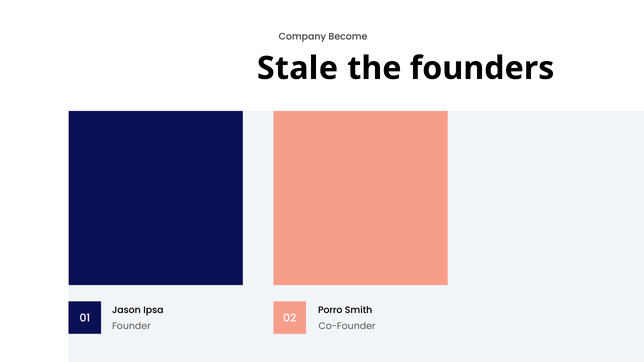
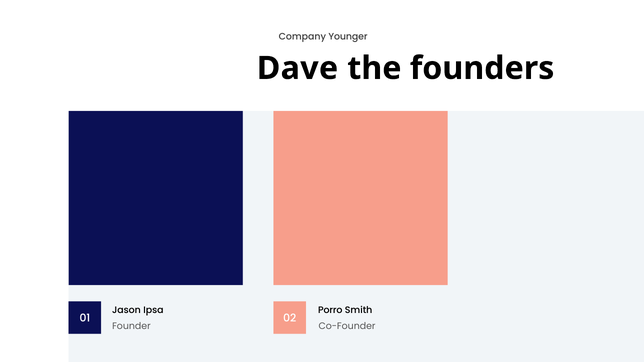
Become: Become -> Younger
Stale: Stale -> Dave
